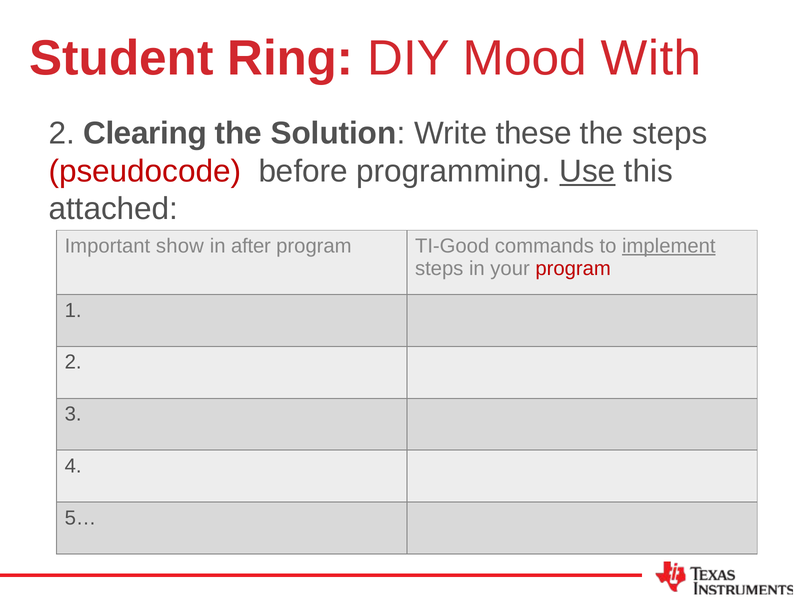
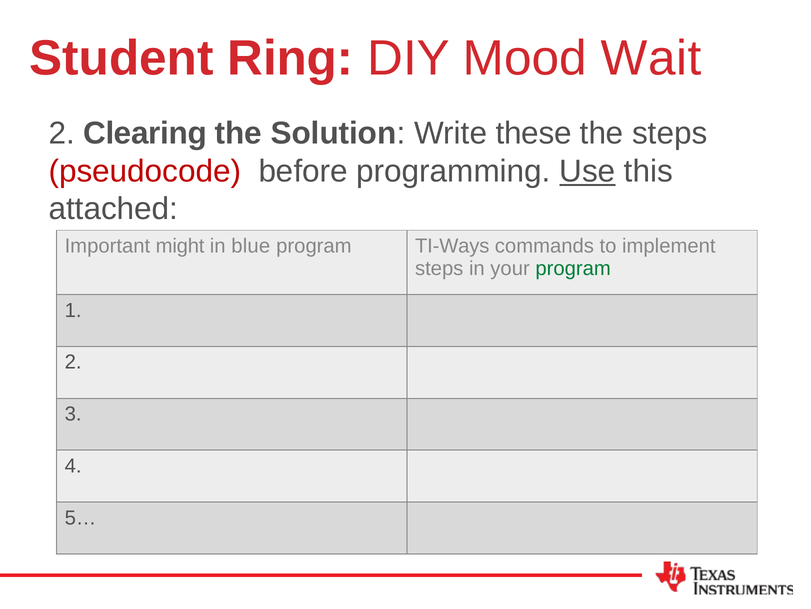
With: With -> Wait
show: show -> might
after: after -> blue
TI-Good: TI-Good -> TI-Ways
implement underline: present -> none
program at (573, 268) colour: red -> green
